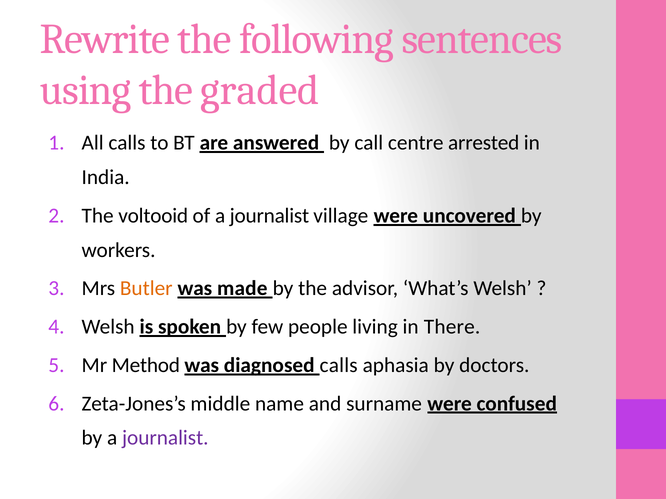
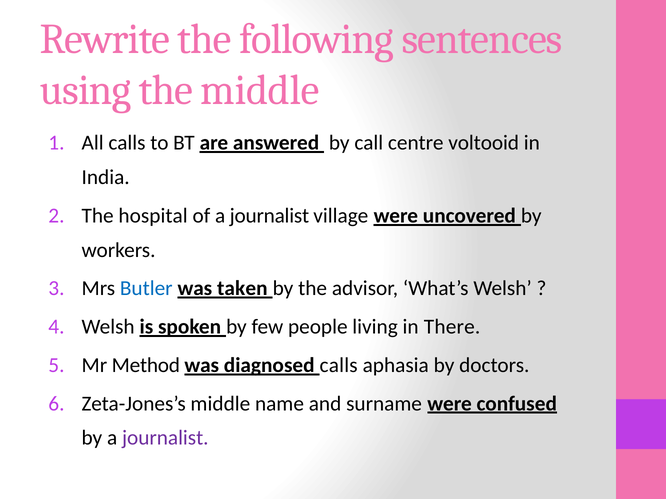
the graded: graded -> middle
arrested: arrested -> voltooid
voltooid: voltooid -> hospital
Butler colour: orange -> blue
made: made -> taken
